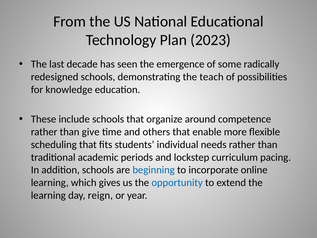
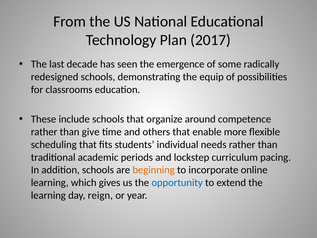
2023: 2023 -> 2017
teach: teach -> equip
knowledge: knowledge -> classrooms
beginning colour: blue -> orange
